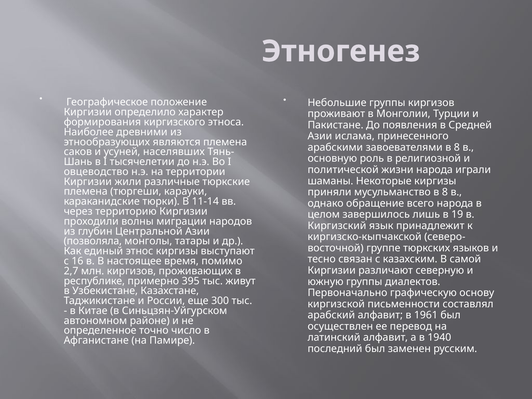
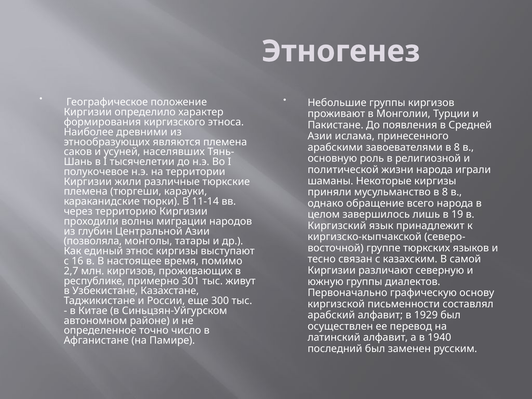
овцеводство: овцеводство -> полукочевое
395: 395 -> 301
1961: 1961 -> 1929
